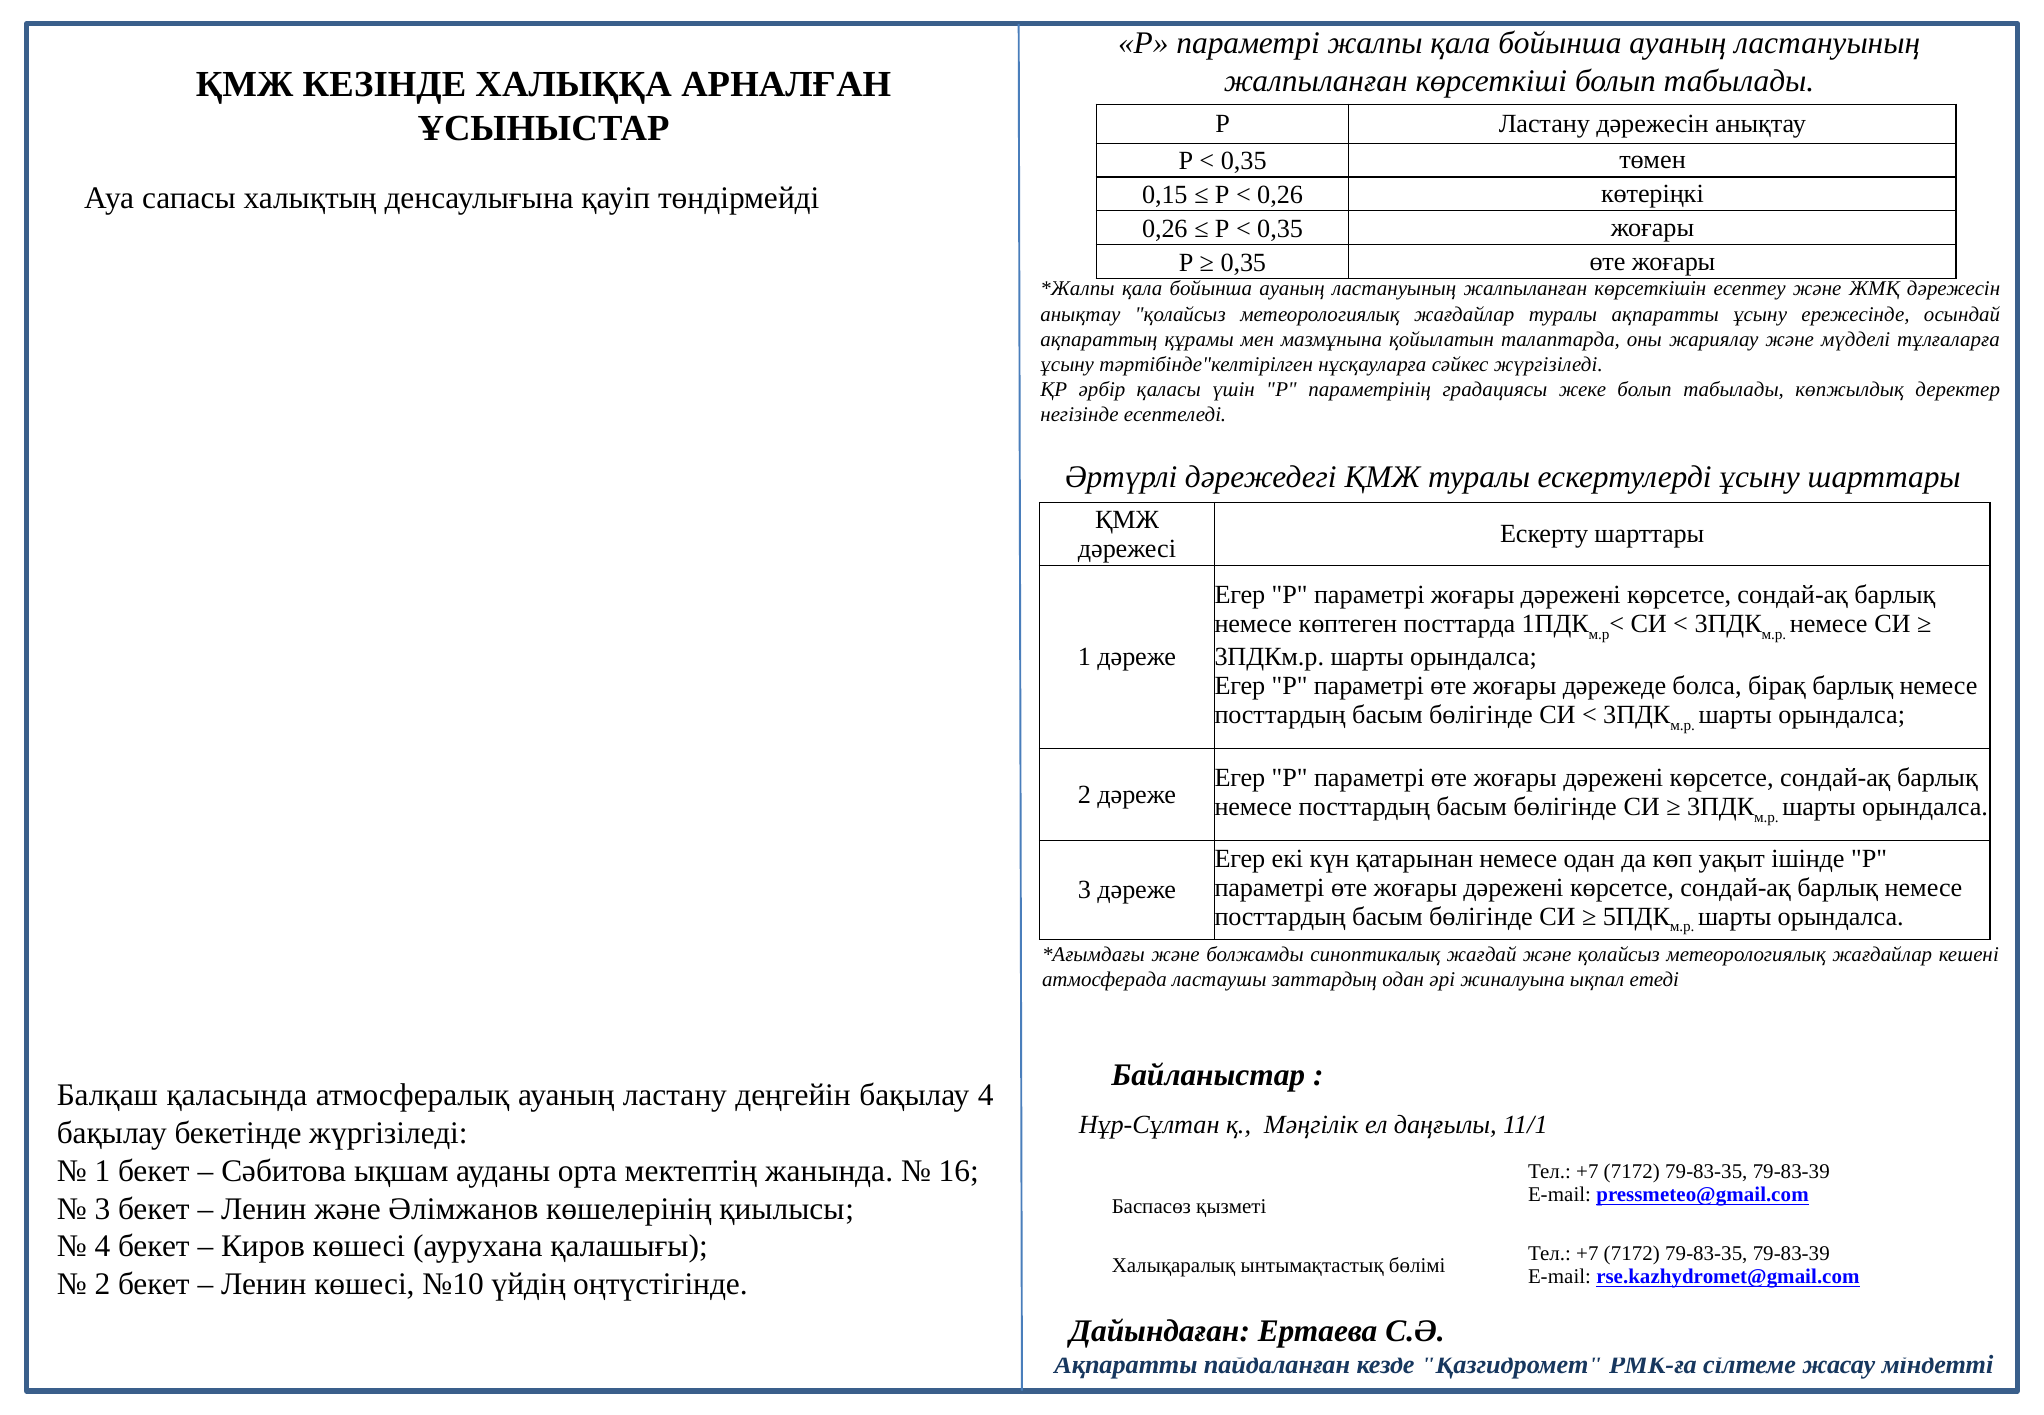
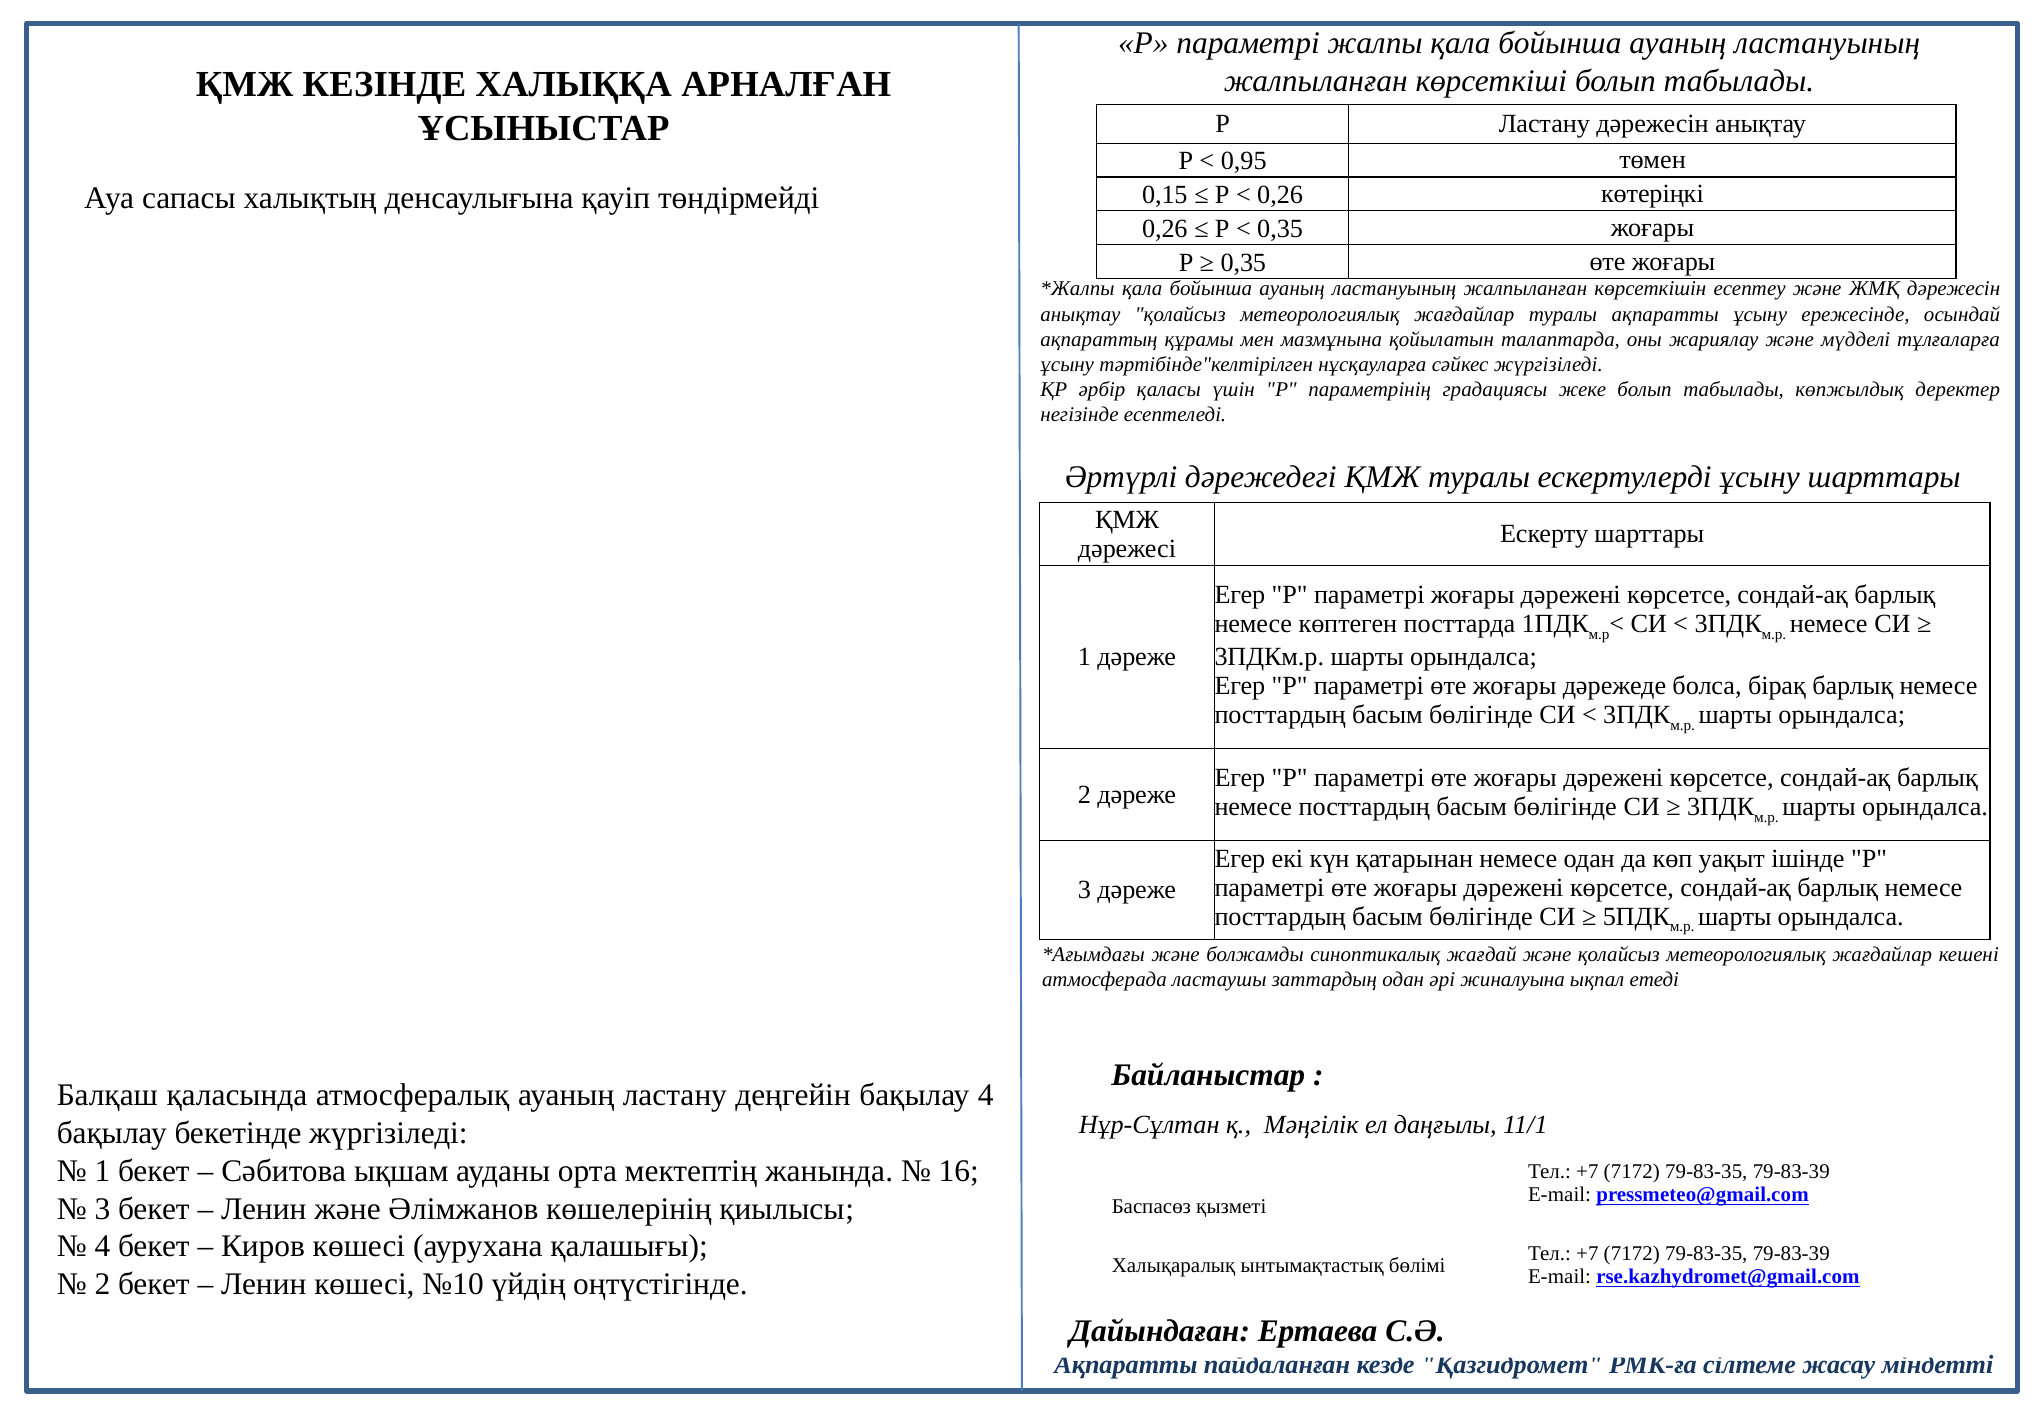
0,35 at (1244, 161): 0,35 -> 0,95
